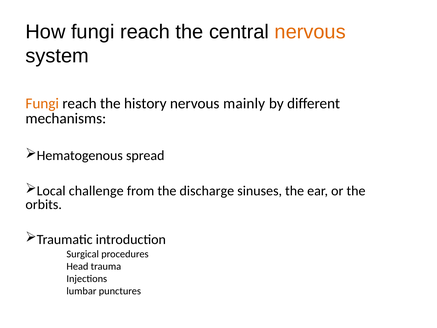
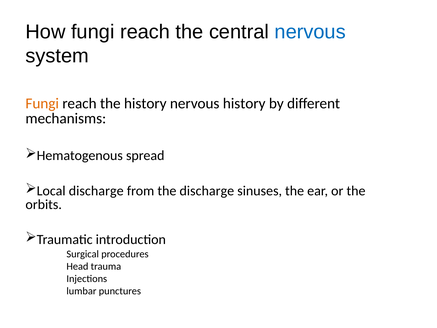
nervous at (310, 32) colour: orange -> blue
nervous mainly: mainly -> history
Local challenge: challenge -> discharge
